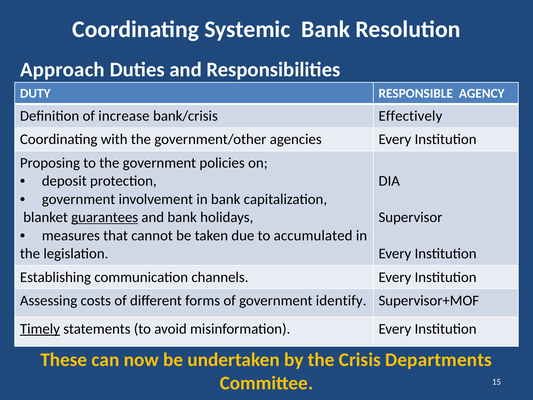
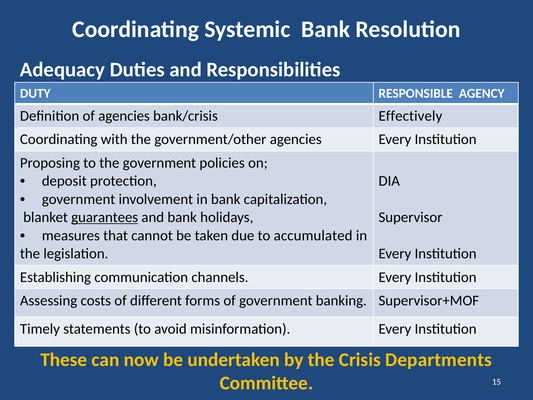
Approach: Approach -> Adequacy
of increase: increase -> agencies
identify: identify -> banking
Timely underline: present -> none
